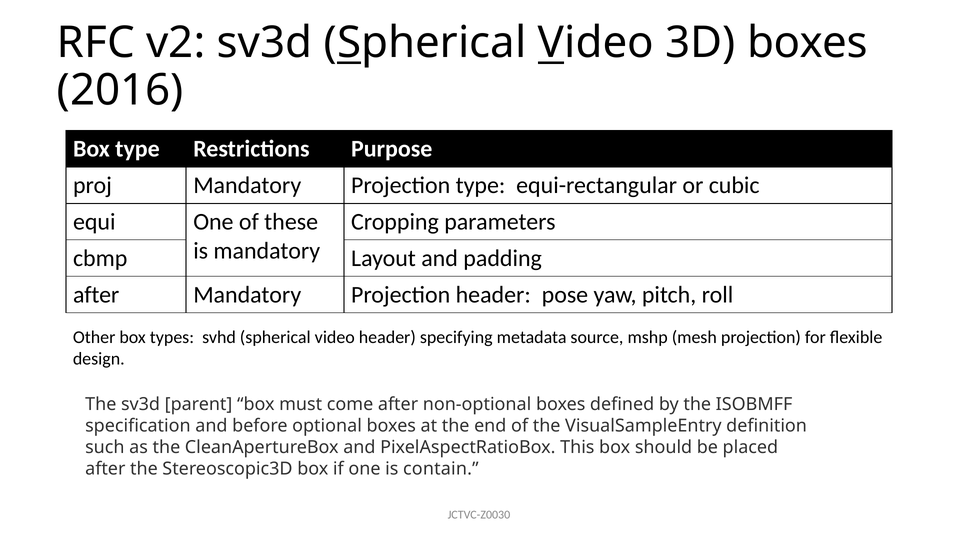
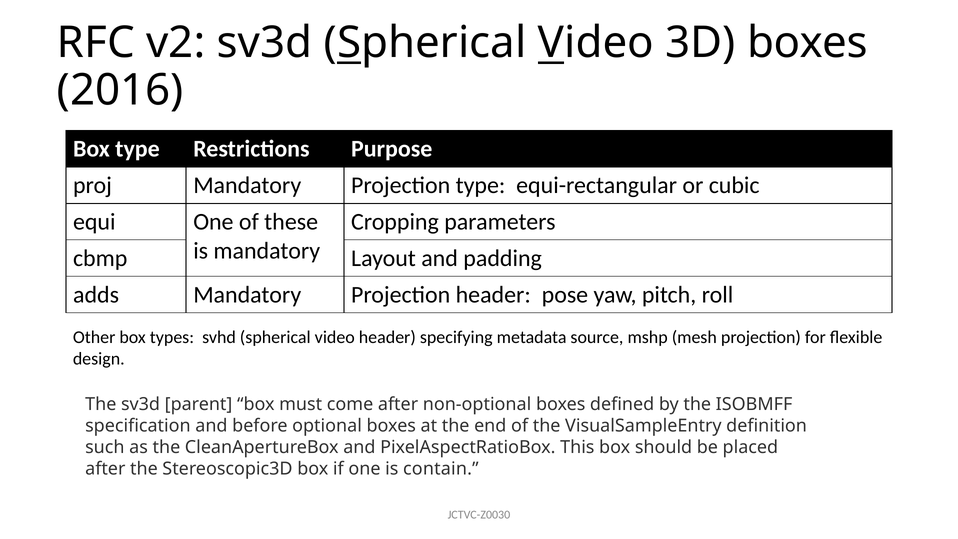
after at (96, 295): after -> adds
